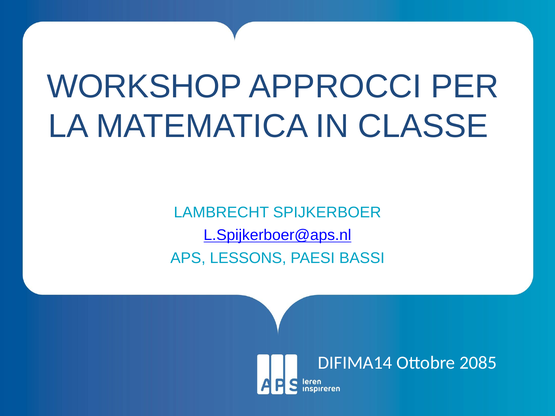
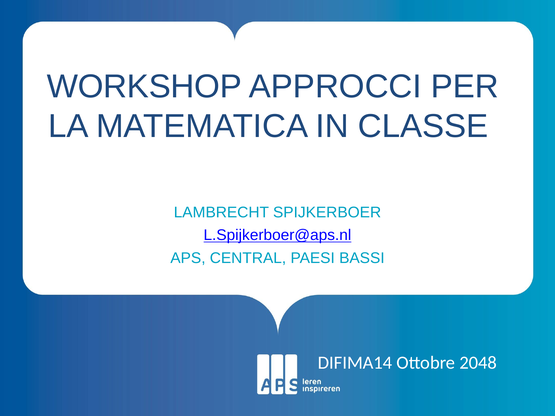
LESSONS: LESSONS -> CENTRAL
2085: 2085 -> 2048
